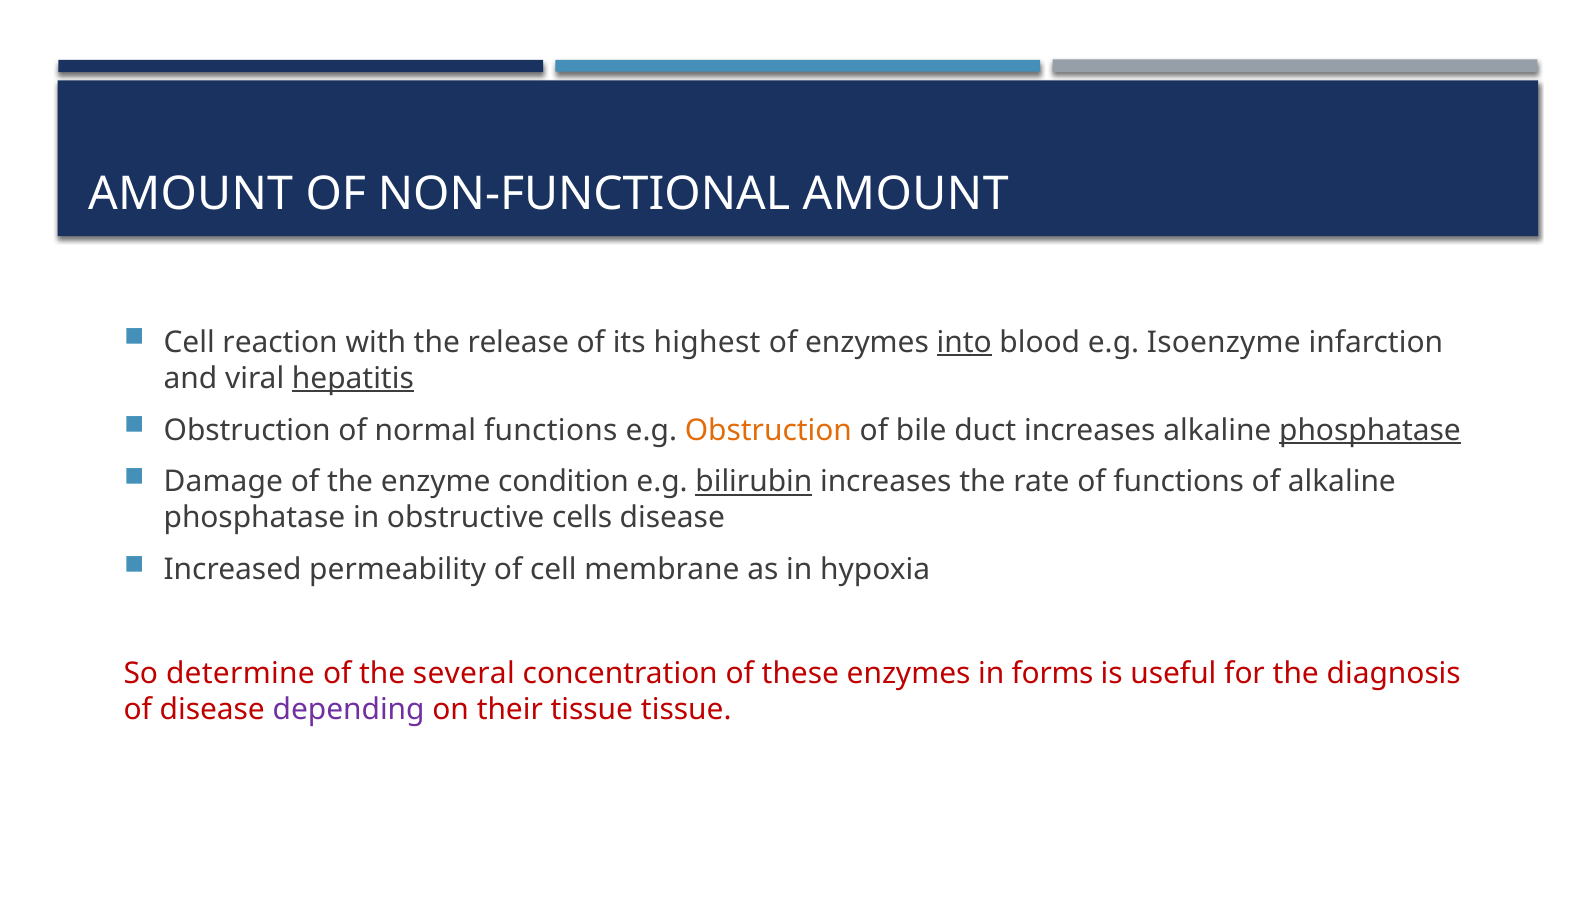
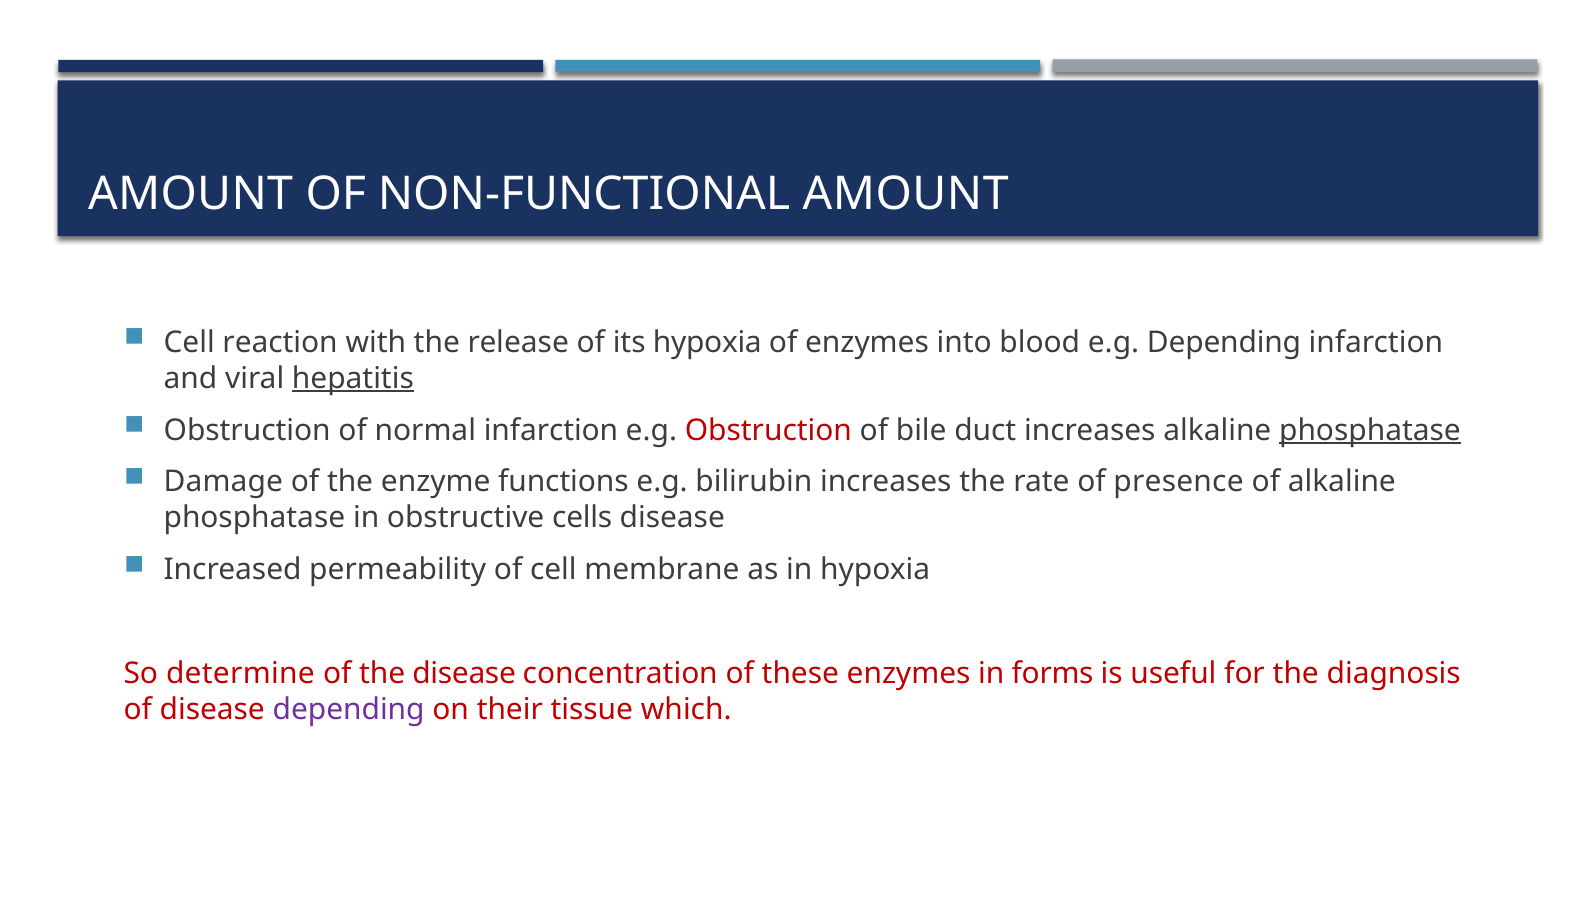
its highest: highest -> hypoxia
into underline: present -> none
e.g Isoenzyme: Isoenzyme -> Depending
normal functions: functions -> infarction
Obstruction at (768, 430) colour: orange -> red
condition: condition -> functions
bilirubin underline: present -> none
of functions: functions -> presence
the several: several -> disease
tissue tissue: tissue -> which
